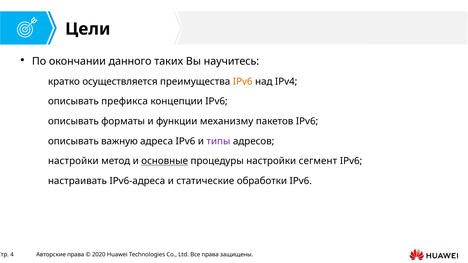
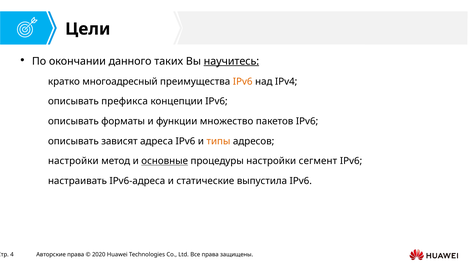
научитесь underline: none -> present
осуществляется: осуществляется -> многоадресный
механизму: механизму -> множество
важную: важную -> зависят
типы colour: purple -> orange
обработки: обработки -> выпустила
